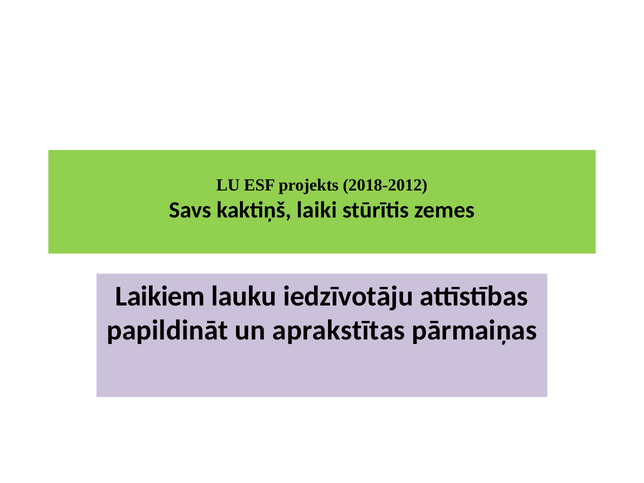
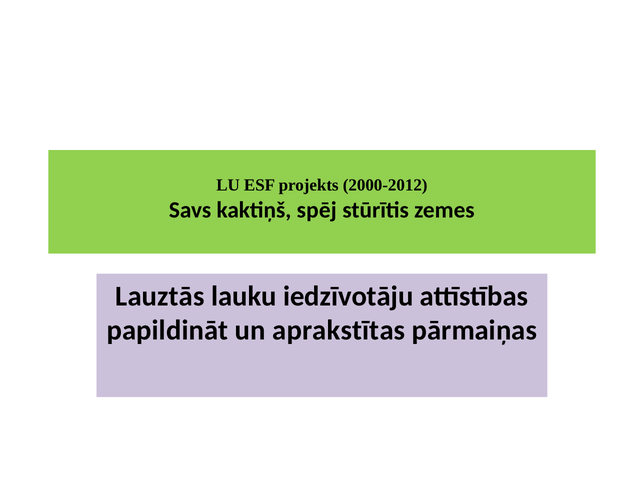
2018-2012: 2018-2012 -> 2000-2012
laiki: laiki -> spēj
Laikiem: Laikiem -> Lauztās
